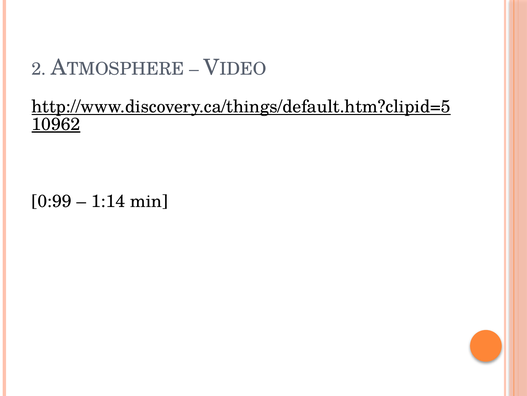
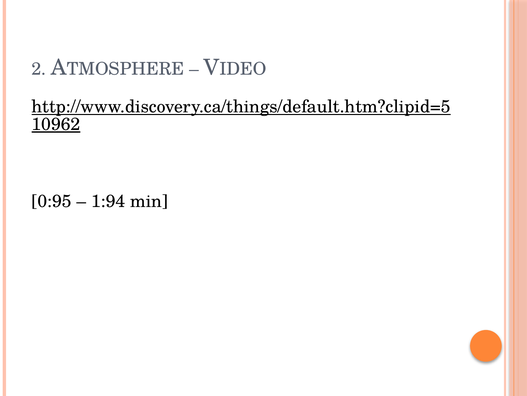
0:99: 0:99 -> 0:95
1:14: 1:14 -> 1:94
